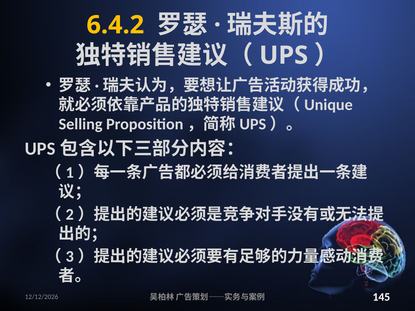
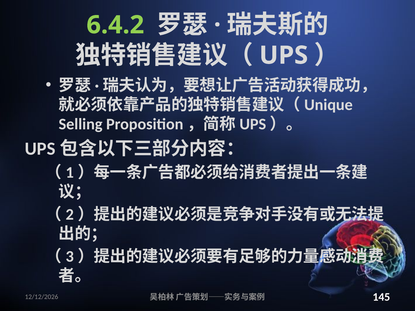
6.4.2 colour: yellow -> light green
